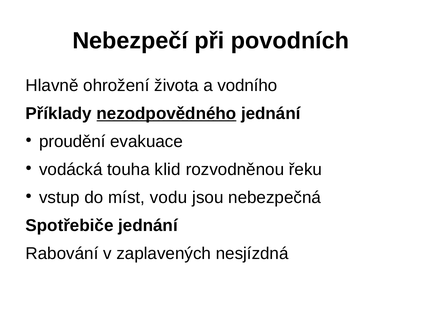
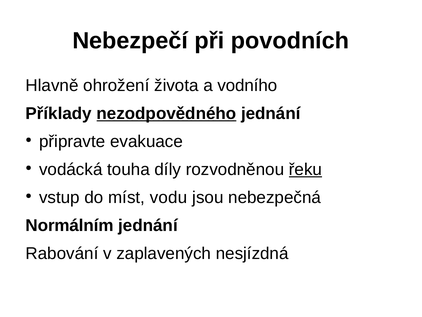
proudění: proudění -> připravte
klid: klid -> díly
řeku underline: none -> present
Spotřebiče: Spotřebiče -> Normálním
